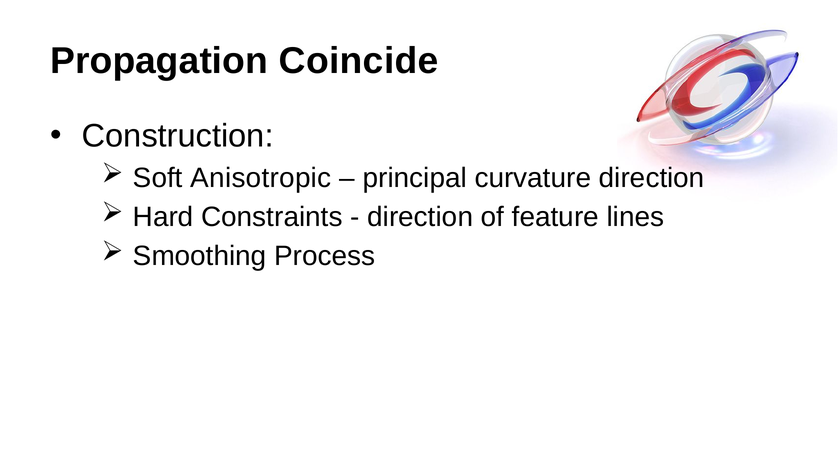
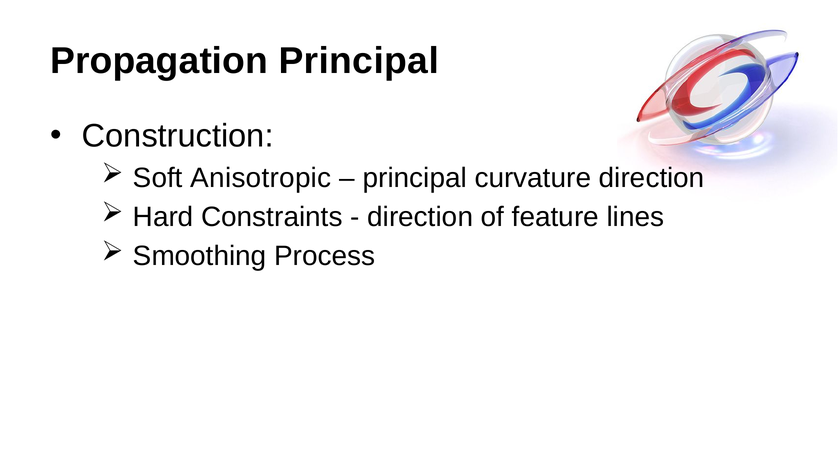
Propagation Coincide: Coincide -> Principal
